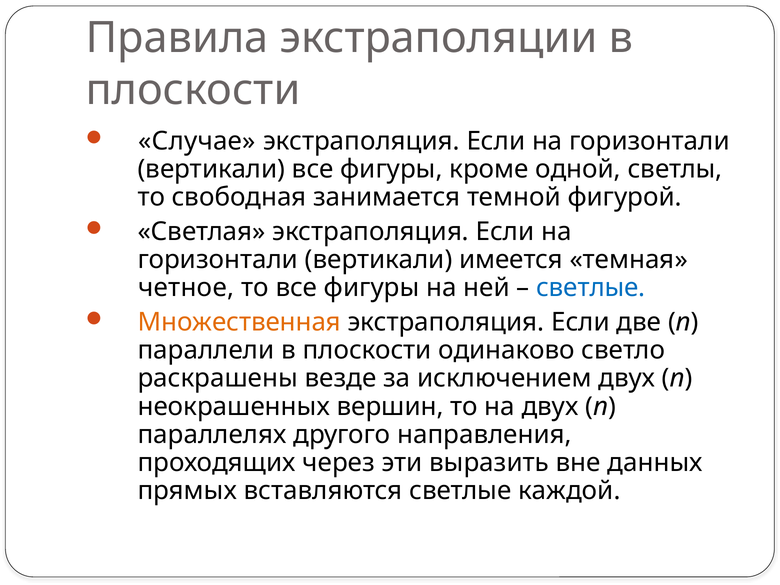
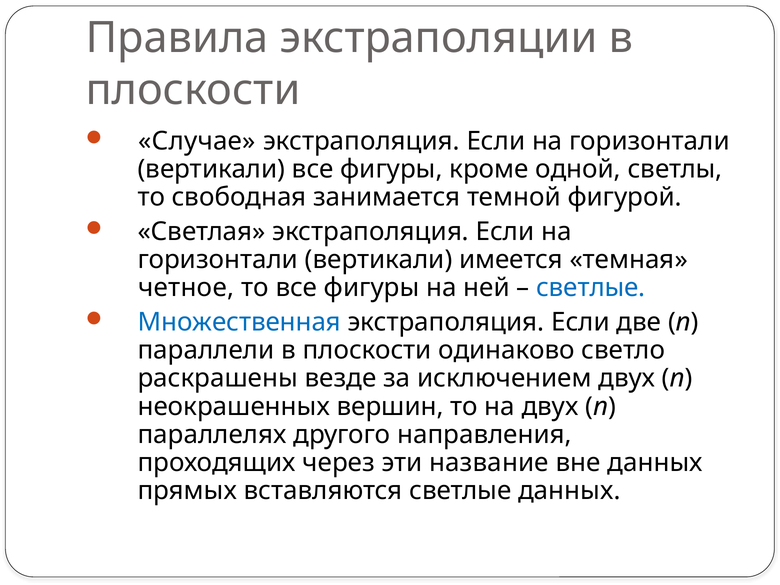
Множественная colour: orange -> blue
выразить: выразить -> название
светлые каждой: каждой -> данных
